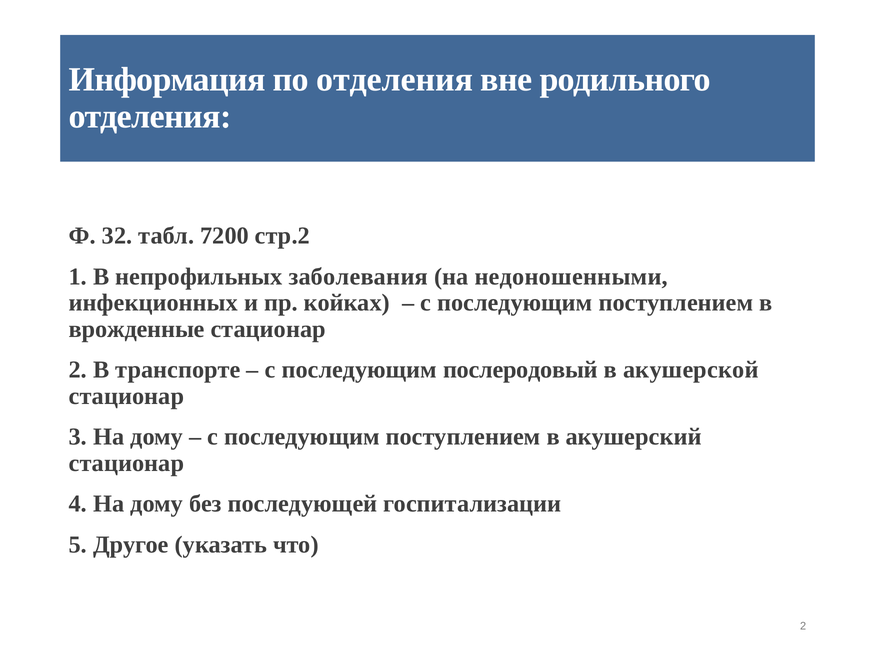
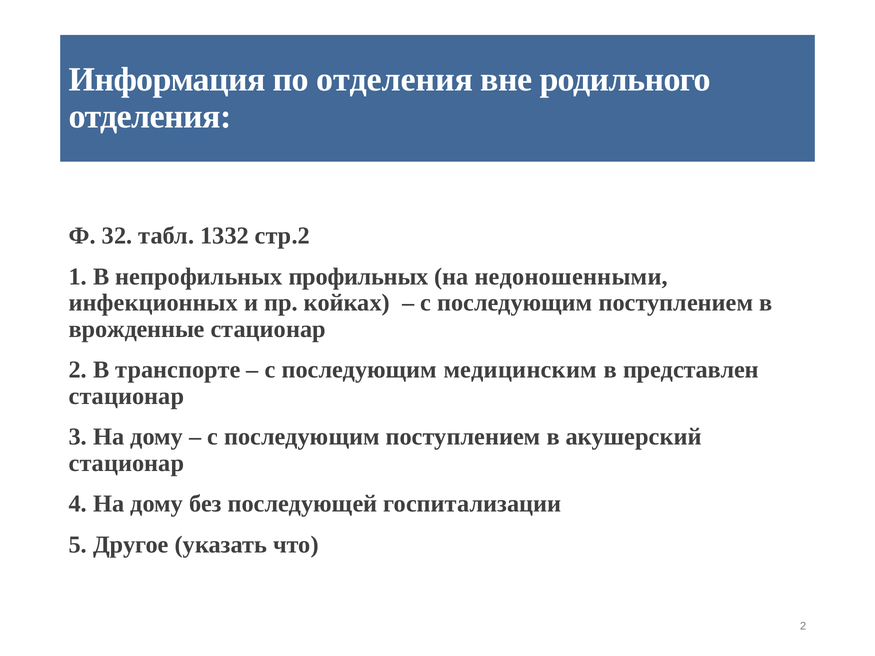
7200: 7200 -> 1332
заболевания: заболевания -> профильных
послеродовый: послеродовый -> медицинским
акушерской: акушерской -> представлен
